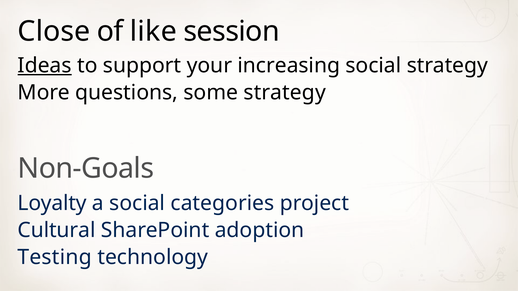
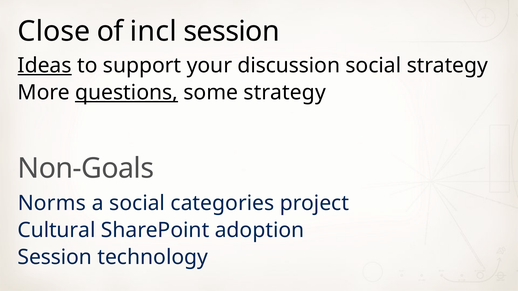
like: like -> incl
increasing: increasing -> discussion
questions underline: none -> present
Loyalty: Loyalty -> Norms
Testing at (55, 257): Testing -> Session
